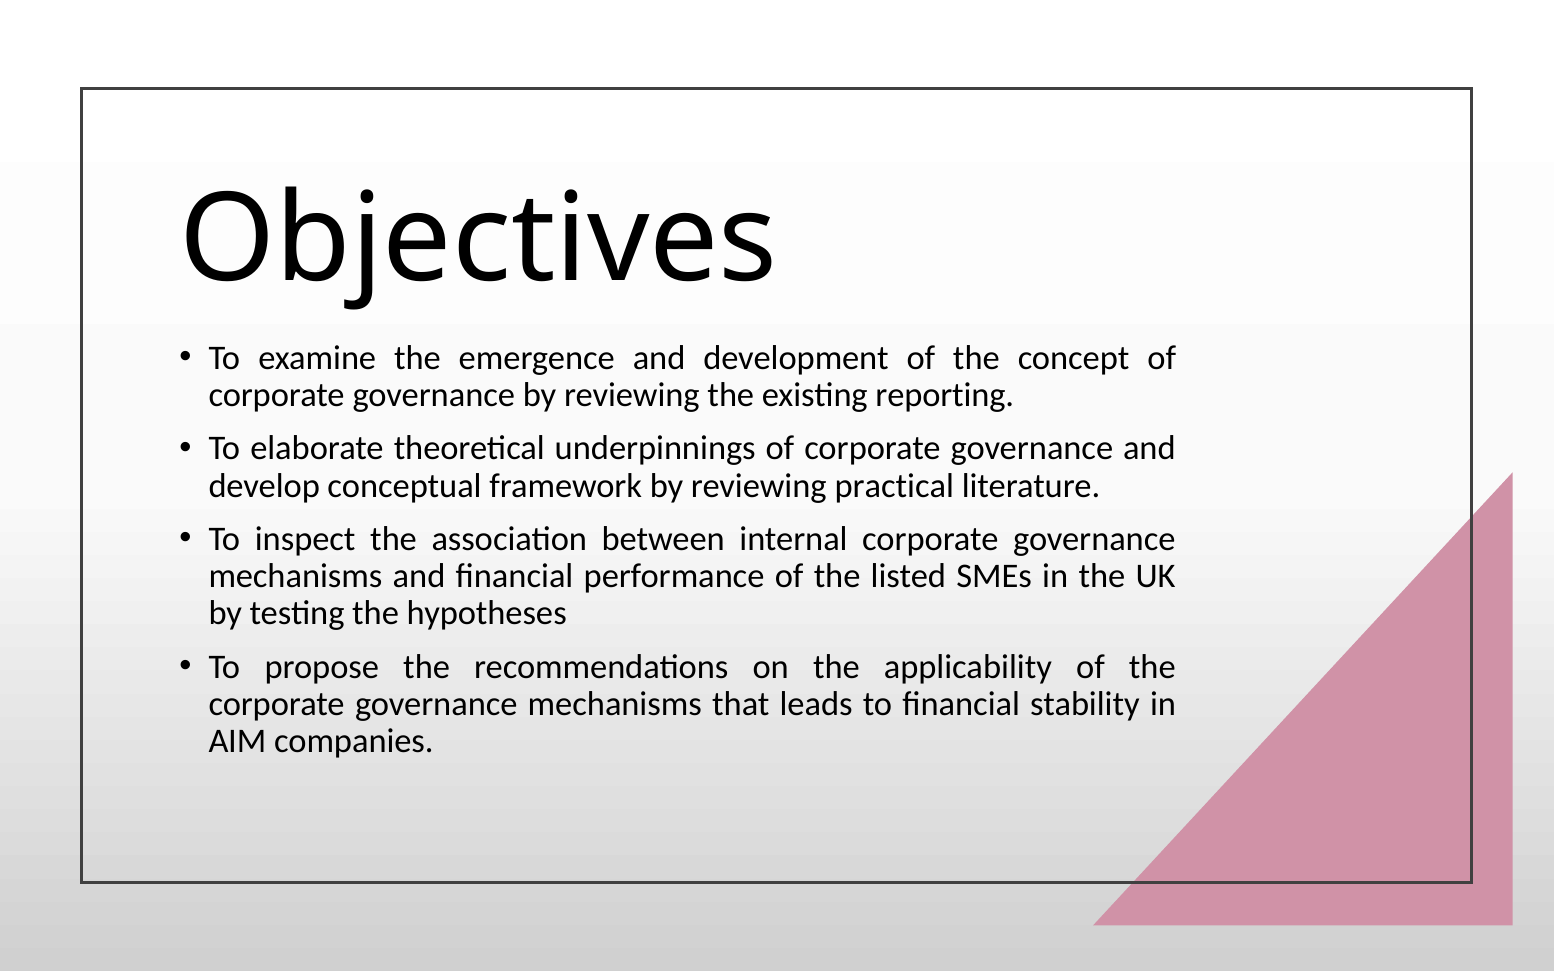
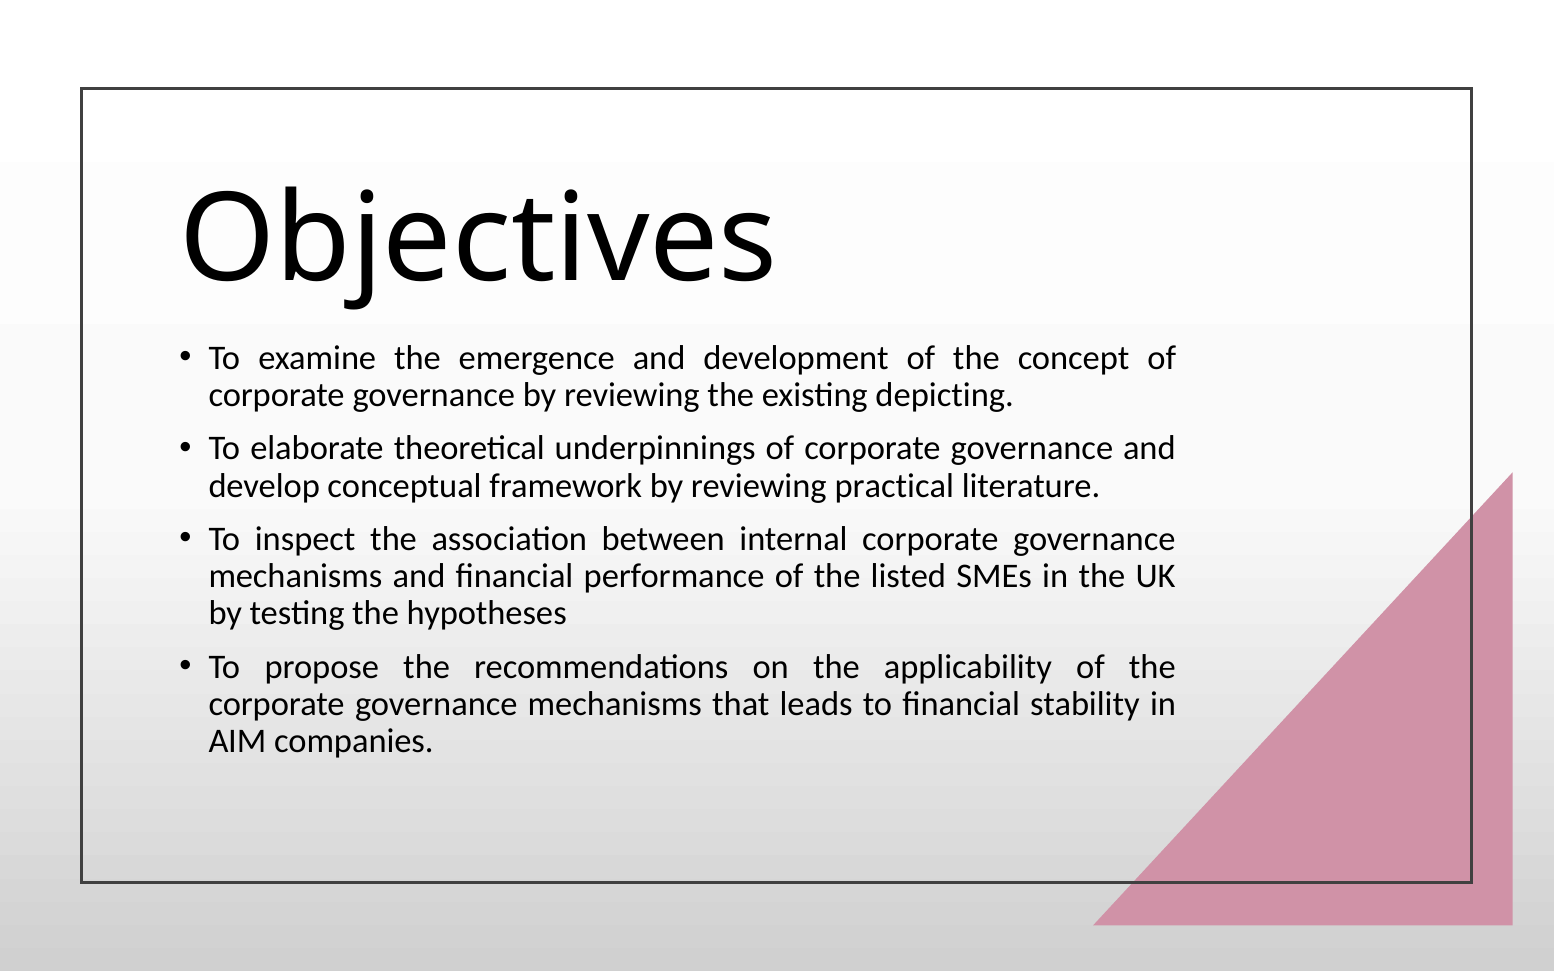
reporting: reporting -> depicting
